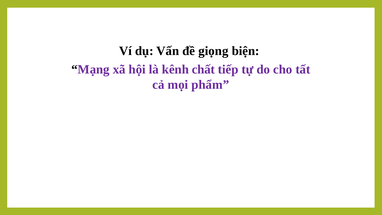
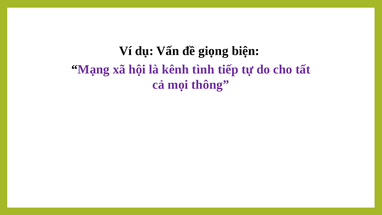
chất: chất -> tình
phẩm: phẩm -> thông
